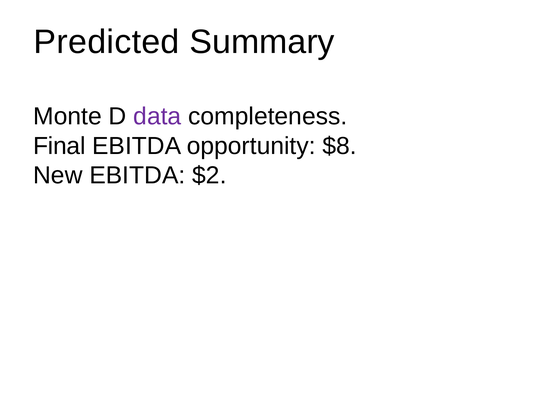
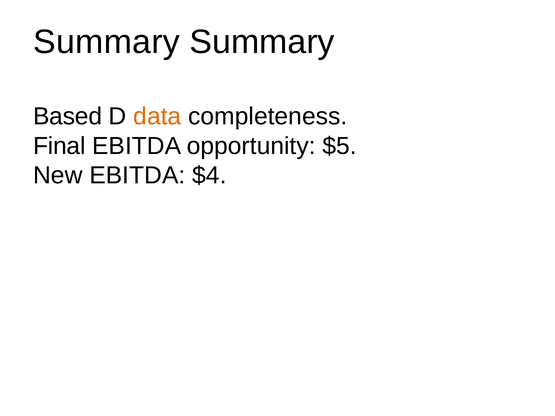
Predicted at (107, 42): Predicted -> Summary
Monte: Monte -> Based
data colour: purple -> orange
$8: $8 -> $5
$2: $2 -> $4
